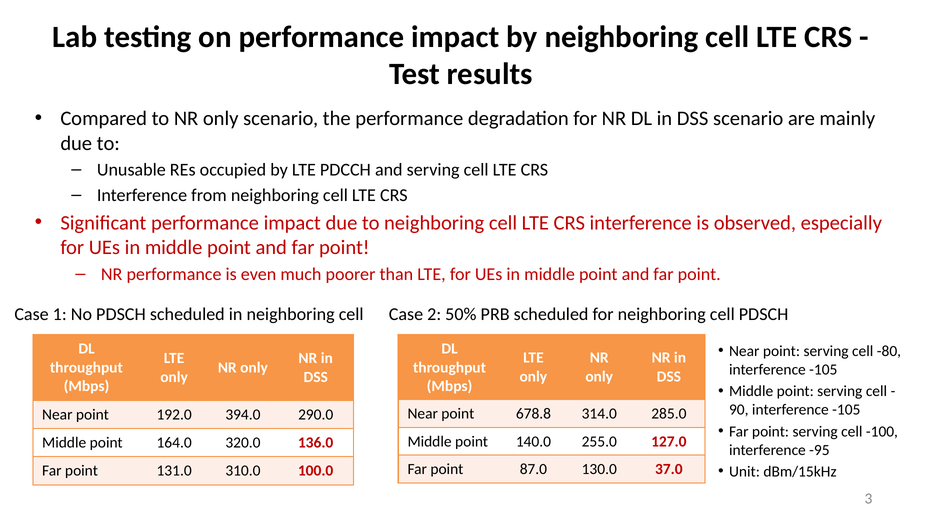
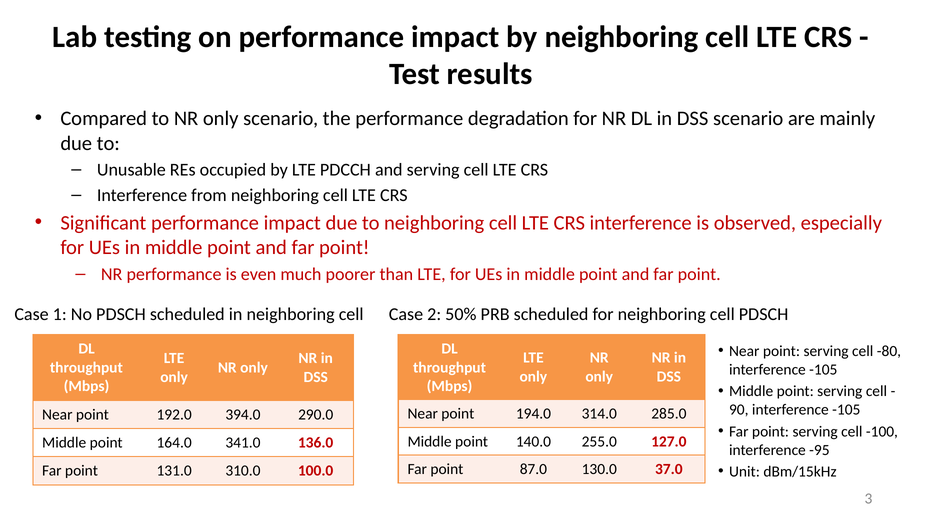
678.8: 678.8 -> 194.0
320.0: 320.0 -> 341.0
